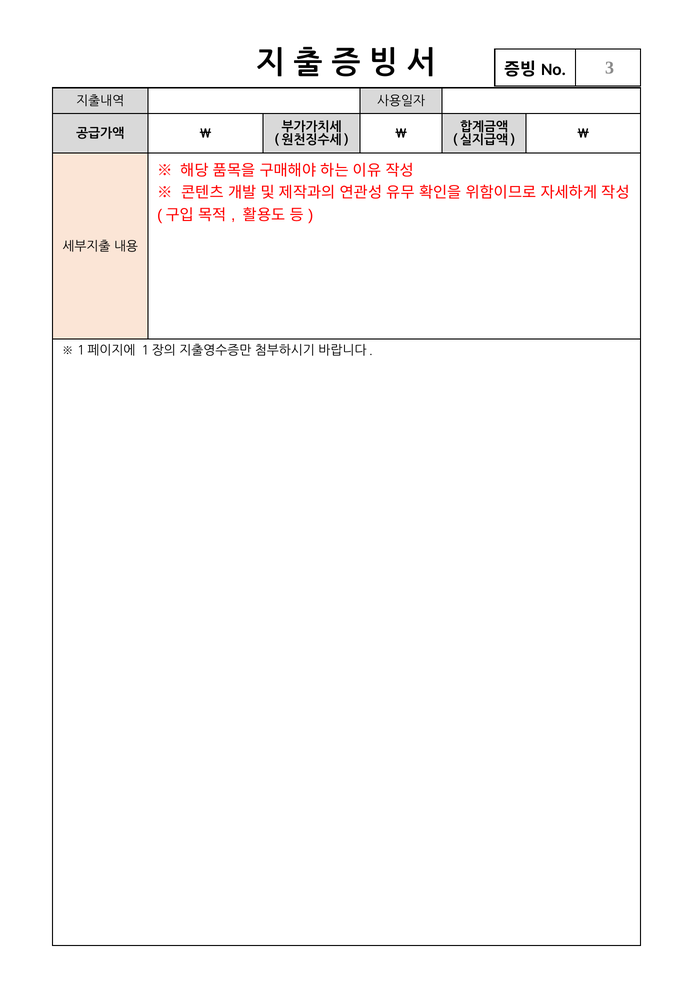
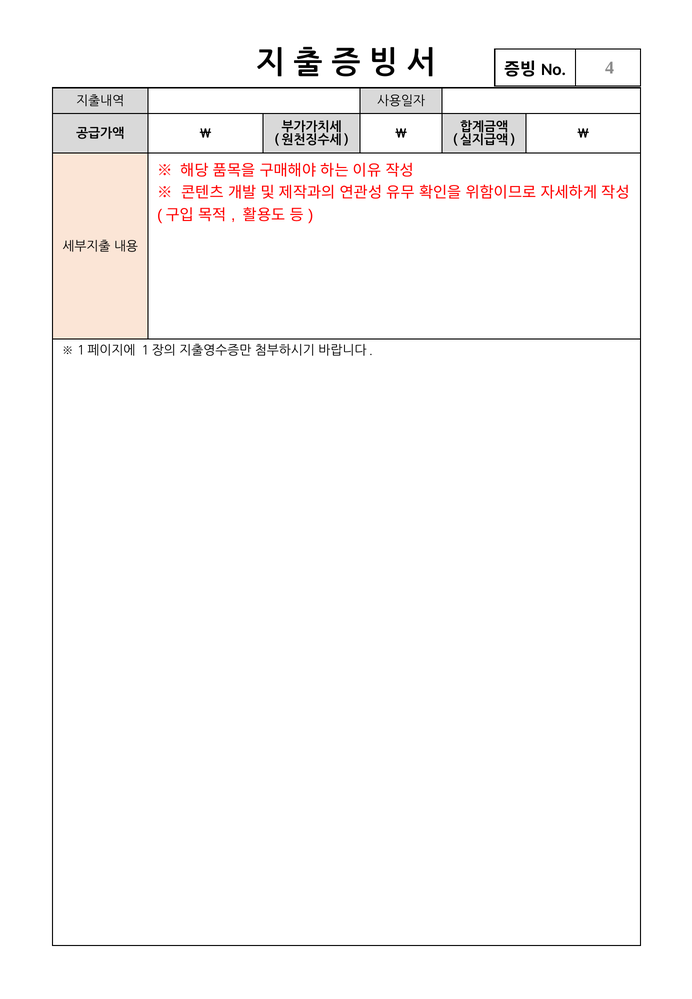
3: 3 -> 4
